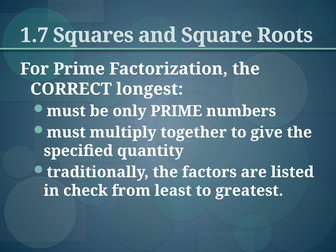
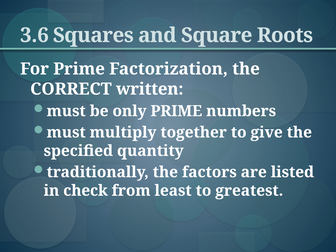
1.7: 1.7 -> 3.6
longest: longest -> written
